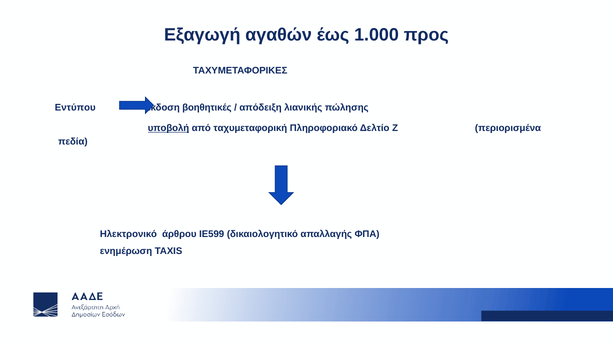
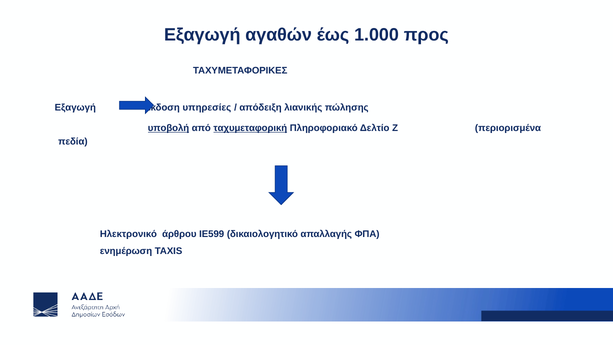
Εντύπου at (75, 108): Εντύπου -> Εξαγωγή
βοηθητικές: βοηθητικές -> υπηρεσίες
ταχυμεταφορική underline: none -> present
